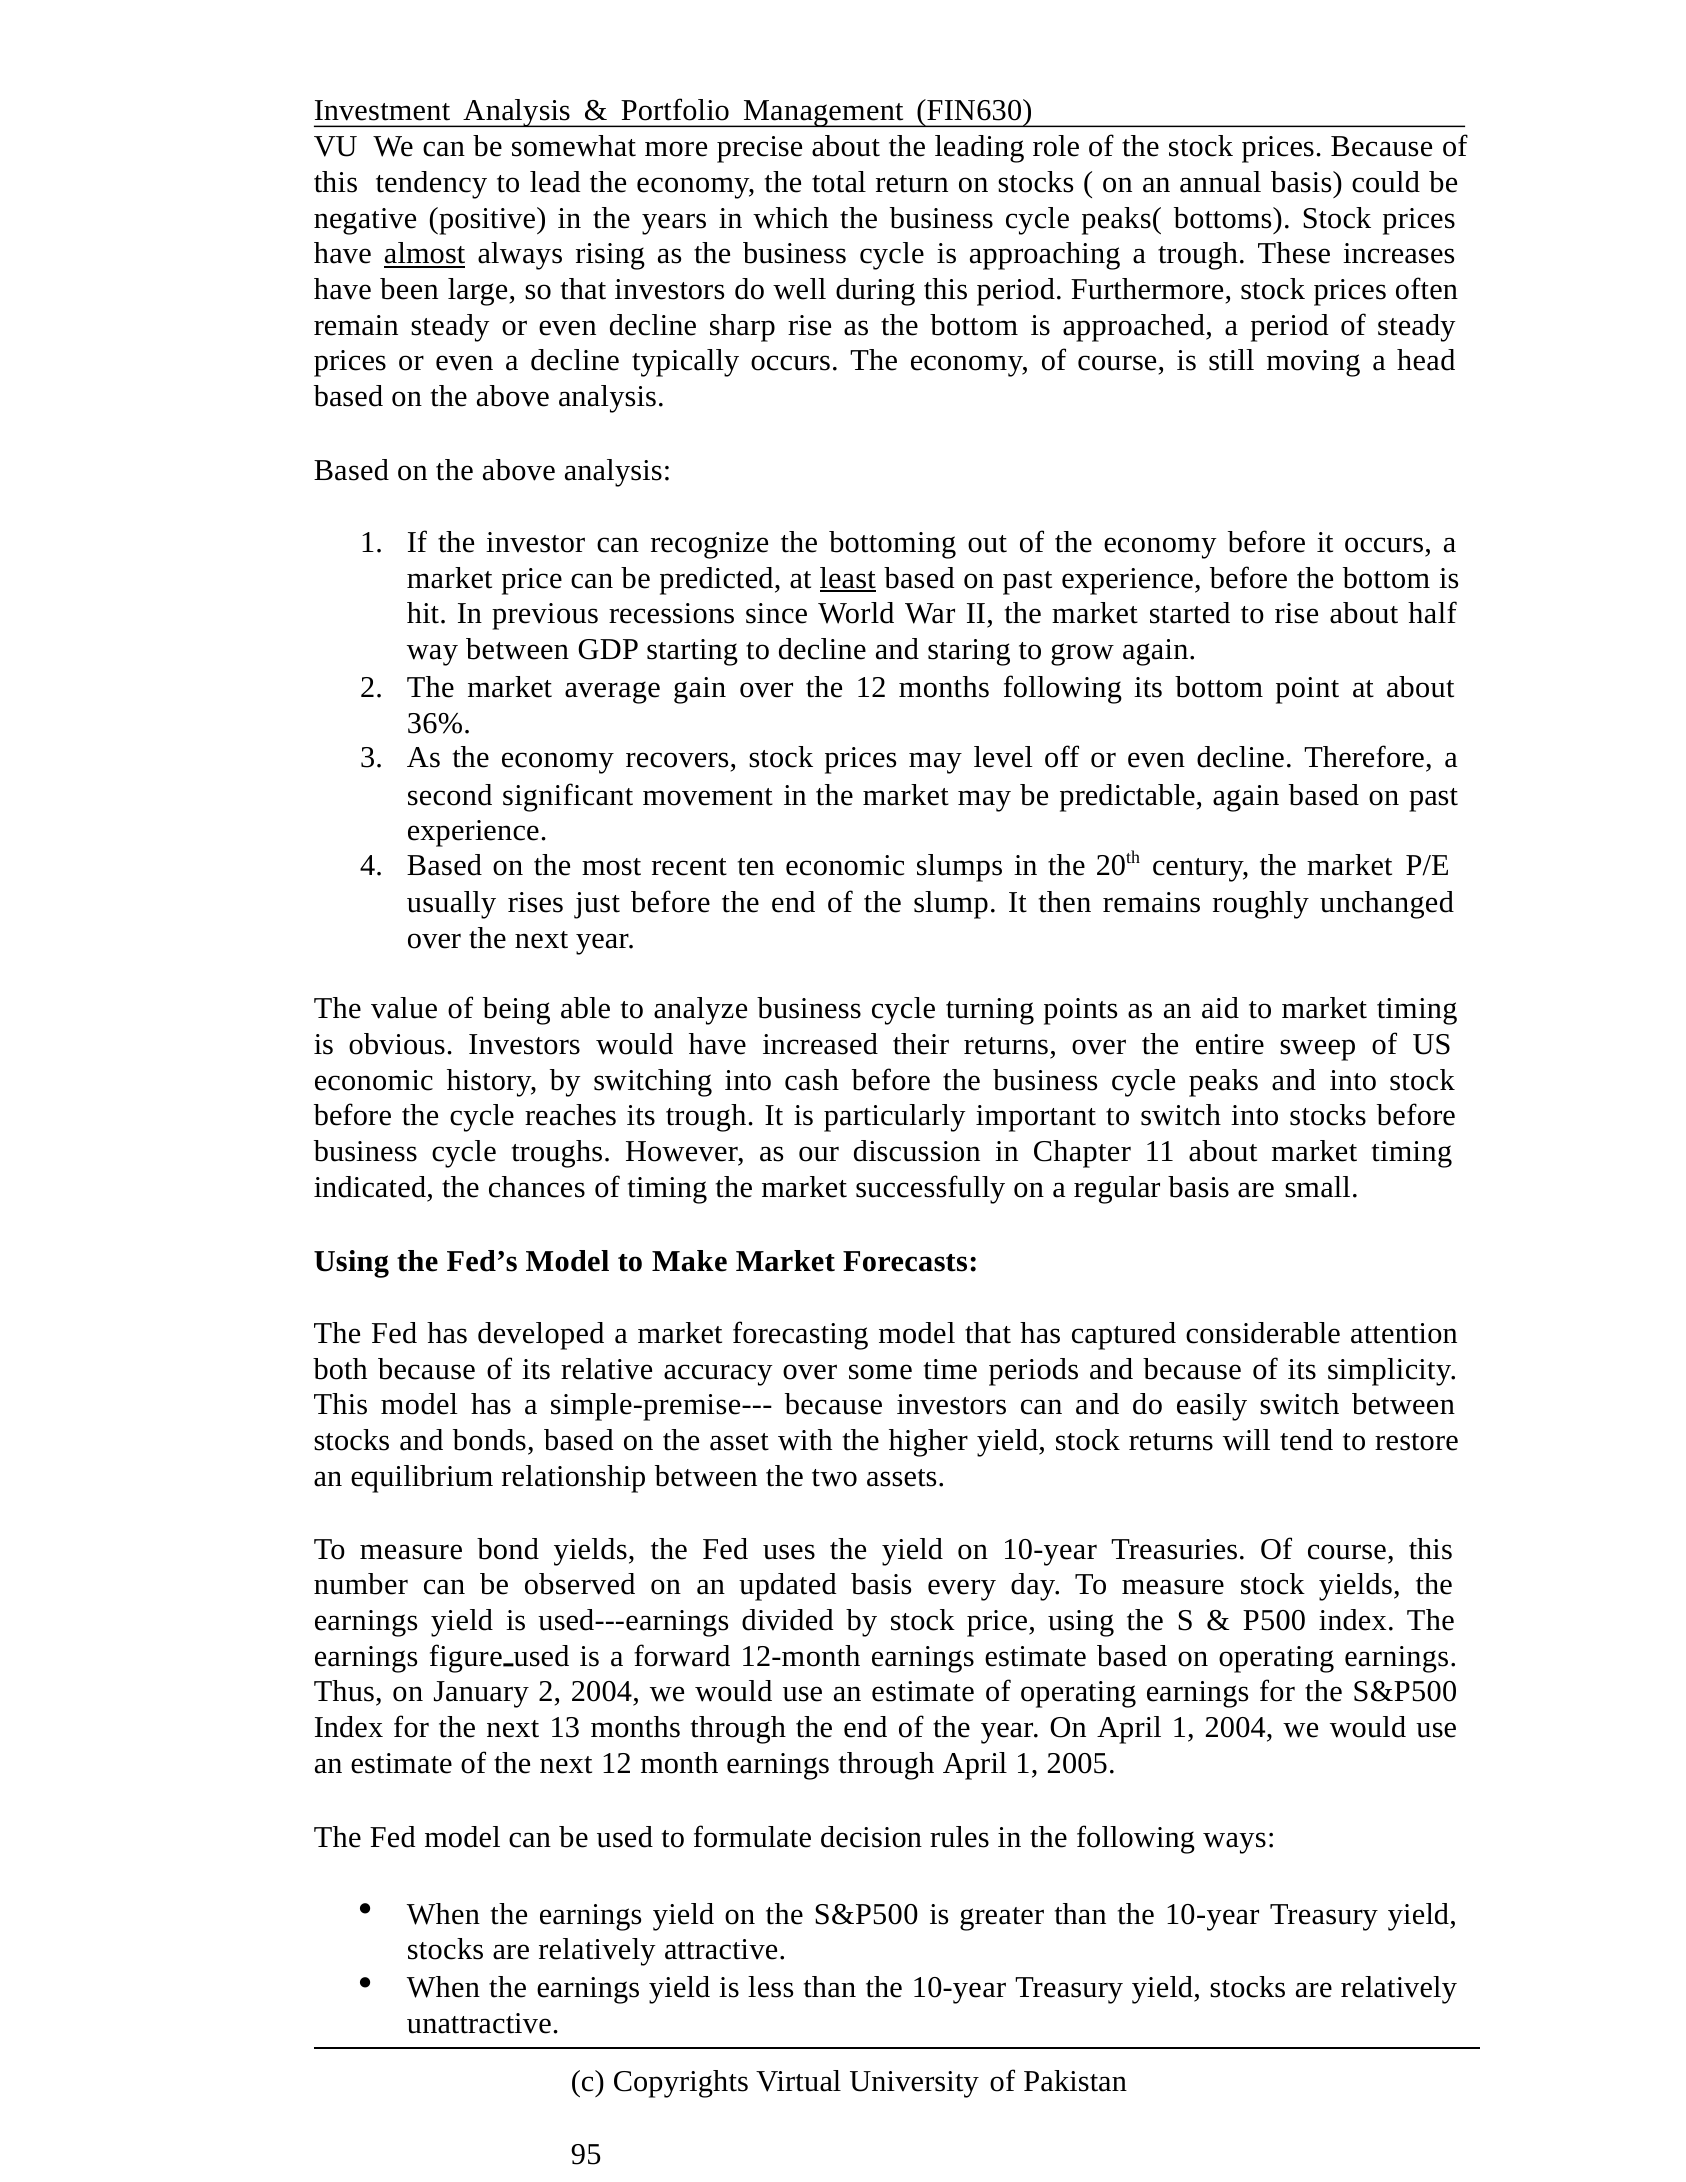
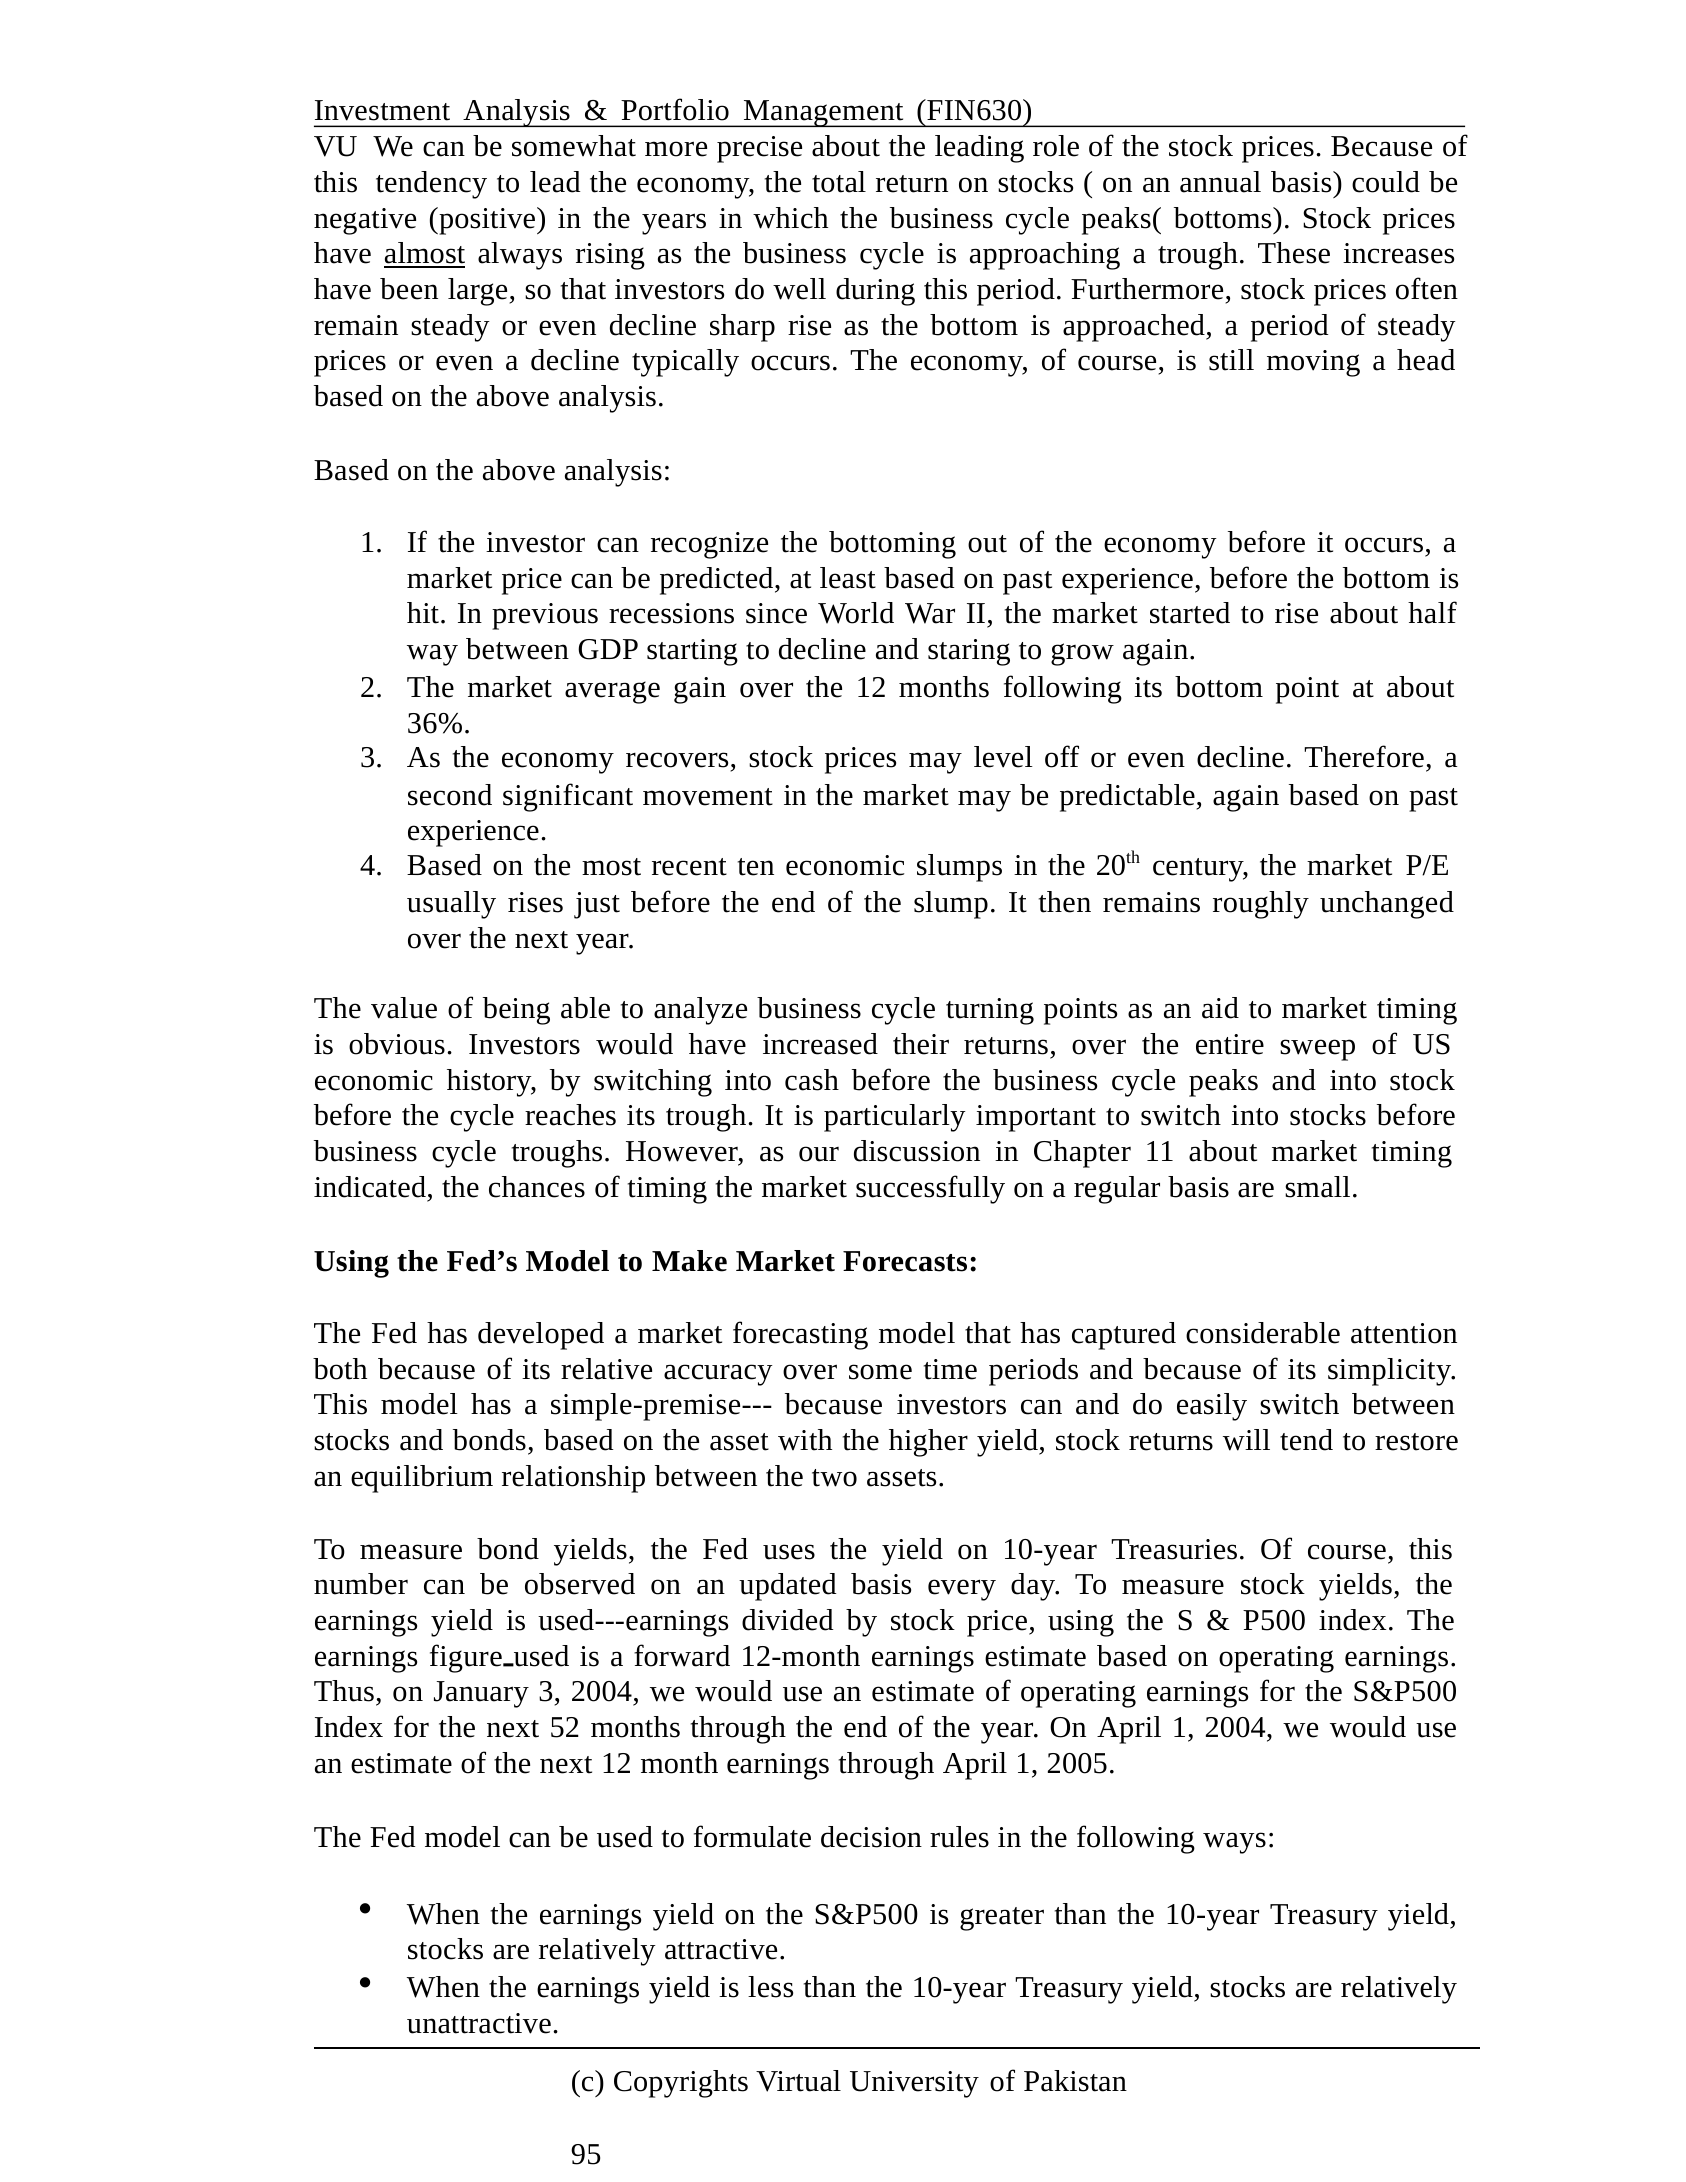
least underline: present -> none
January 2: 2 -> 3
13: 13 -> 52
